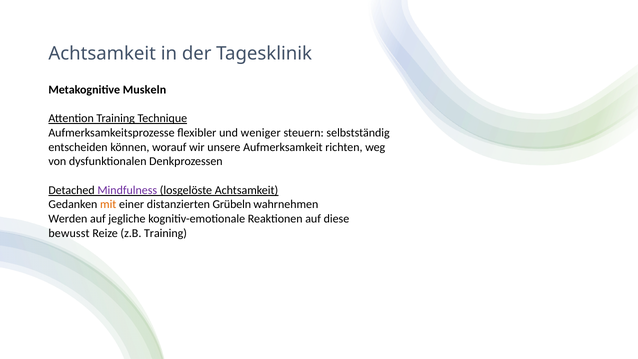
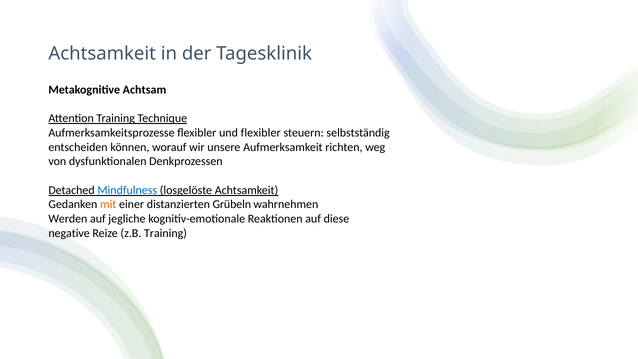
Muskeln: Muskeln -> Achtsam
und weniger: weniger -> flexibler
Mindfulness colour: purple -> blue
bewusst: bewusst -> negative
